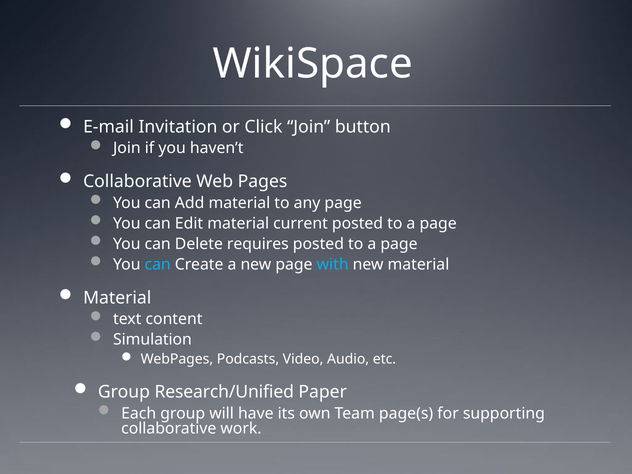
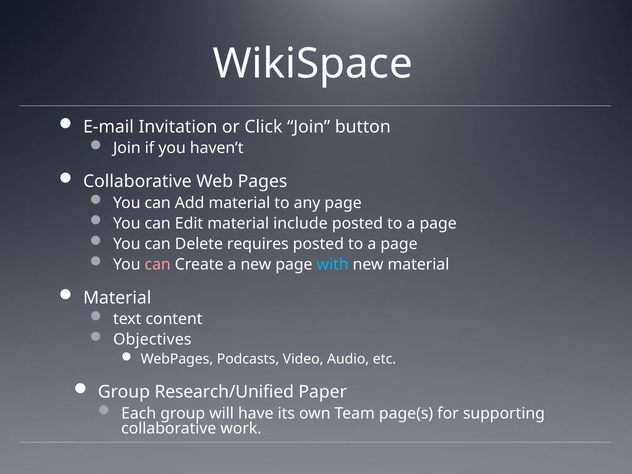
current: current -> include
can at (158, 264) colour: light blue -> pink
Simulation: Simulation -> Objectives
